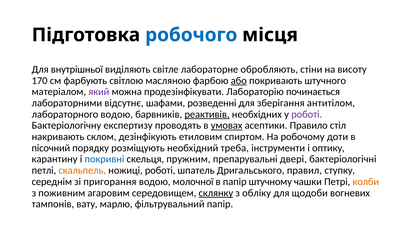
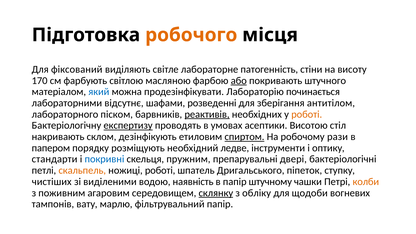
робочого colour: blue -> orange
внутрішньої: внутрішньої -> фіксований
обробляють: обробляють -> патогенність
який colour: purple -> blue
лабораторного водою: водою -> піском
роботі at (307, 114) colour: purple -> orange
експертизу underline: none -> present
умовах underline: present -> none
Правило: Правило -> Висотою
спиртом underline: none -> present
доти: доти -> рази
пісочний: пісочний -> папером
треба: треба -> ледве
карантину: карантину -> стандарти
правил: правил -> піпеток
середнім: середнім -> чистіших
пригорання: пригорання -> виділеними
молочної: молочної -> наявність
